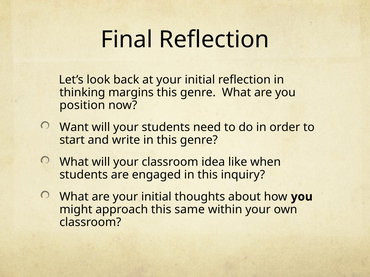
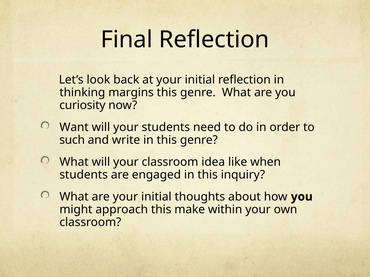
position: position -> curiosity
start: start -> such
same: same -> make
